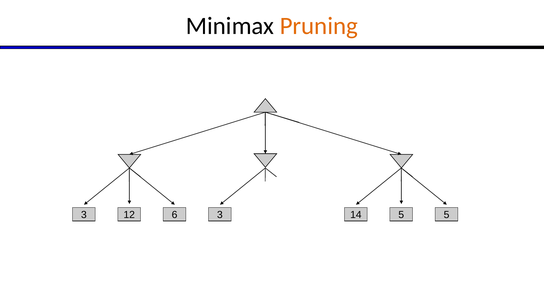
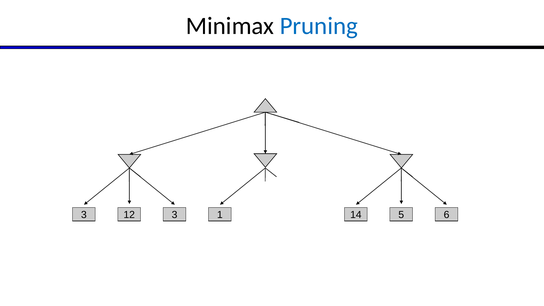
Pruning colour: orange -> blue
12 6: 6 -> 3
3 3: 3 -> 1
5 5: 5 -> 6
